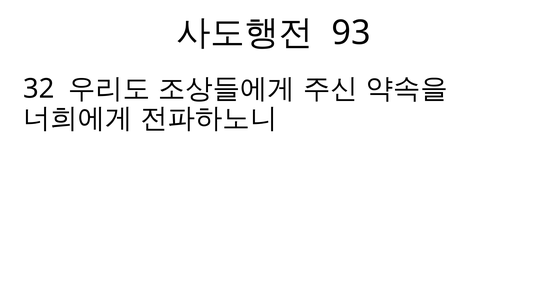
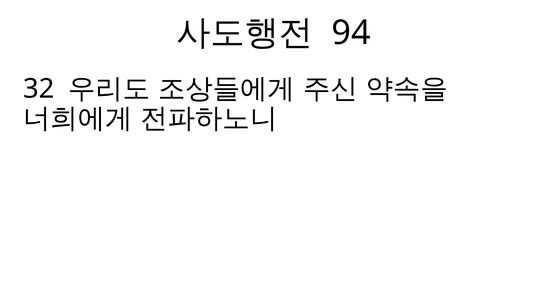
93: 93 -> 94
